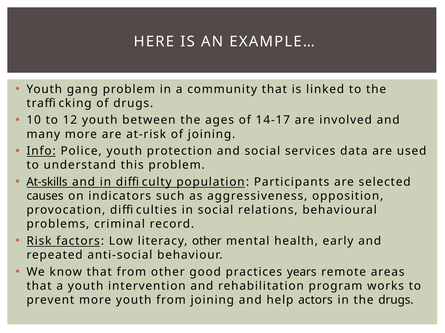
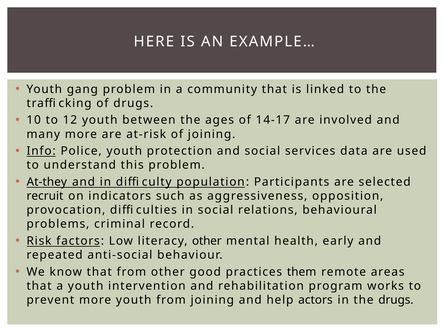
At-skills: At-skills -> At-they
causes: causes -> recruit
years: years -> them
